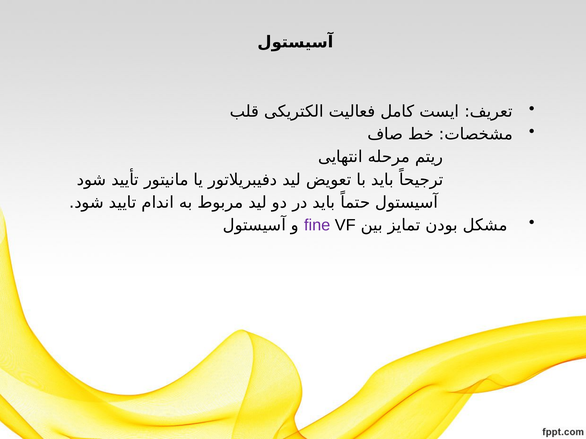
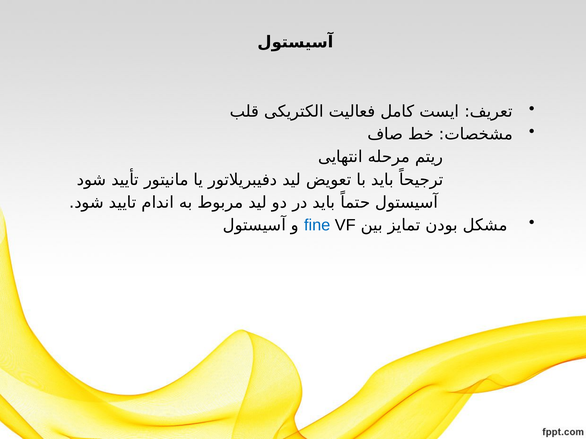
fine colour: purple -> blue
